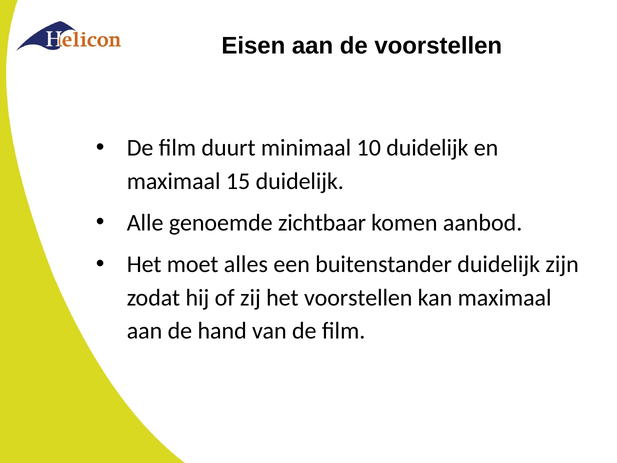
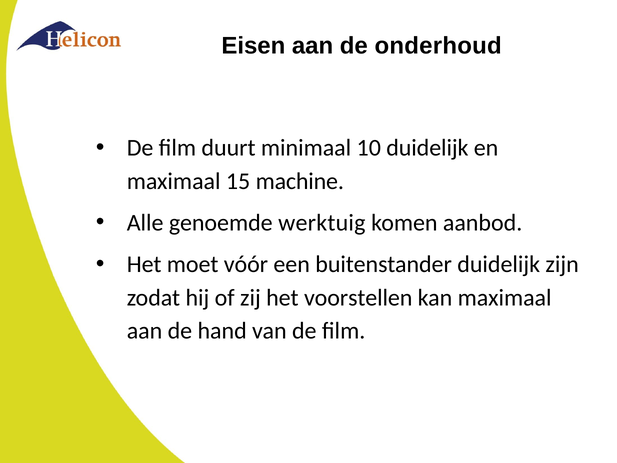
de voorstellen: voorstellen -> onderhoud
15 duidelijk: duidelijk -> machine
zichtbaar: zichtbaar -> werktuig
alles: alles -> vóór
